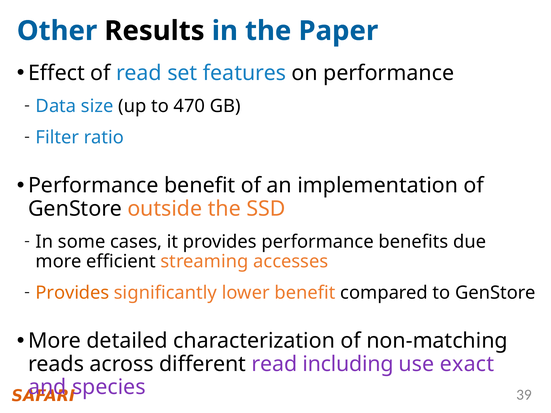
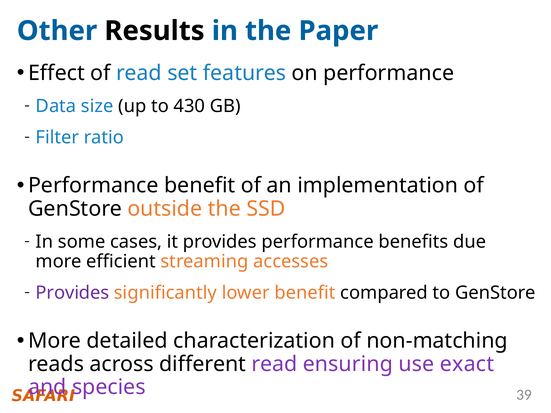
470: 470 -> 430
Provides at (72, 293) colour: orange -> purple
including: including -> ensuring
